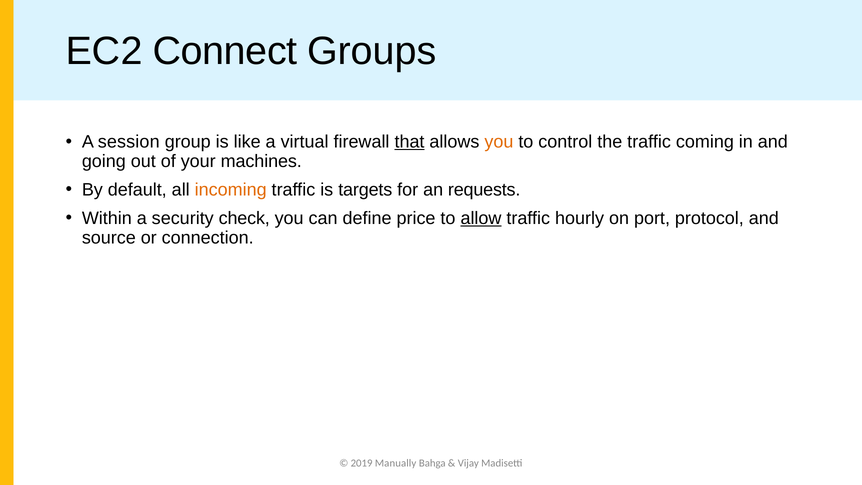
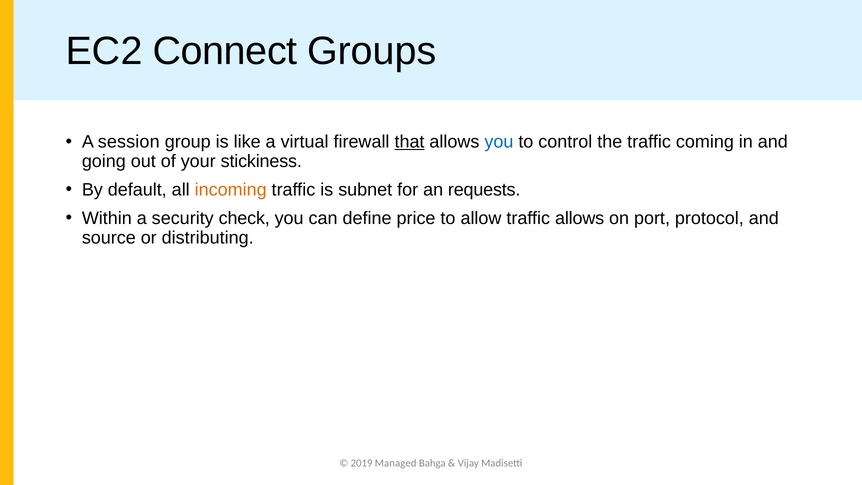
you at (499, 142) colour: orange -> blue
machines: machines -> stickiness
targets: targets -> subnet
allow underline: present -> none
traffic hourly: hourly -> allows
connection: connection -> distributing
Manually: Manually -> Managed
